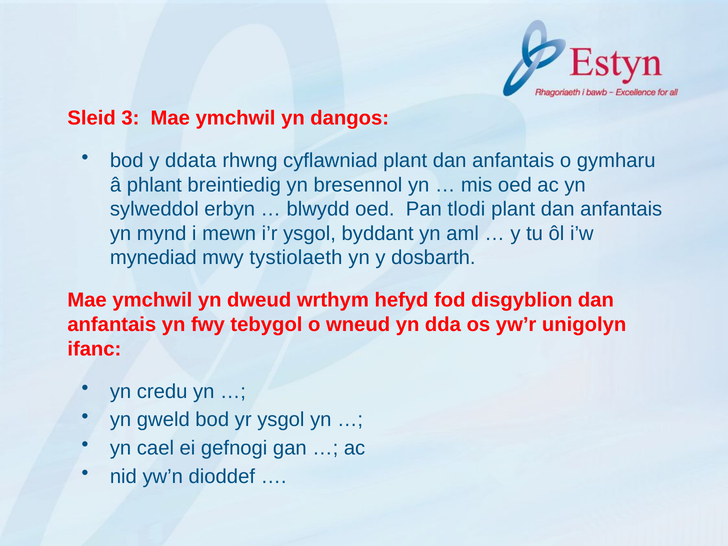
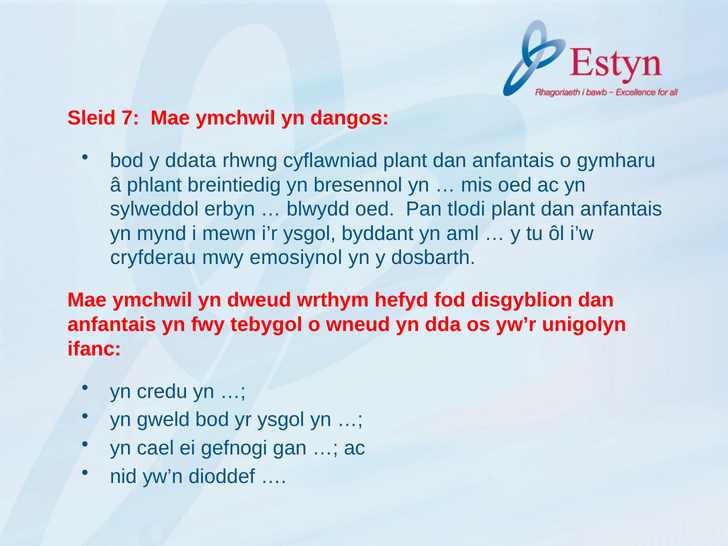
3: 3 -> 7
mynediad: mynediad -> cryfderau
tystiolaeth: tystiolaeth -> emosiynol
